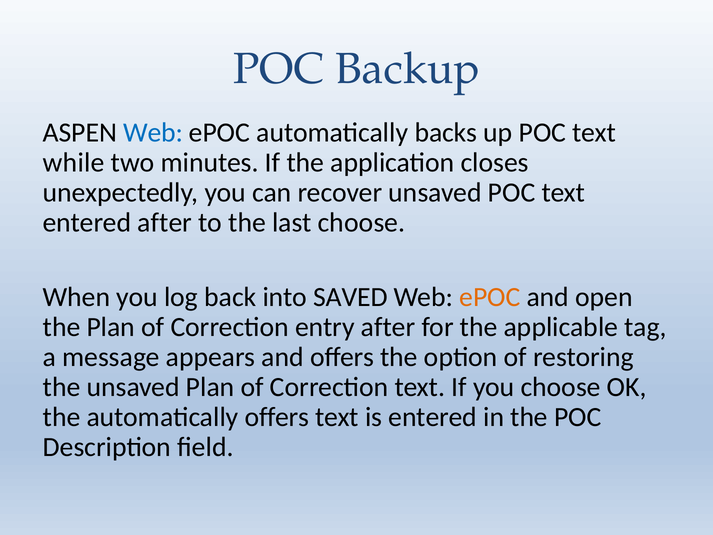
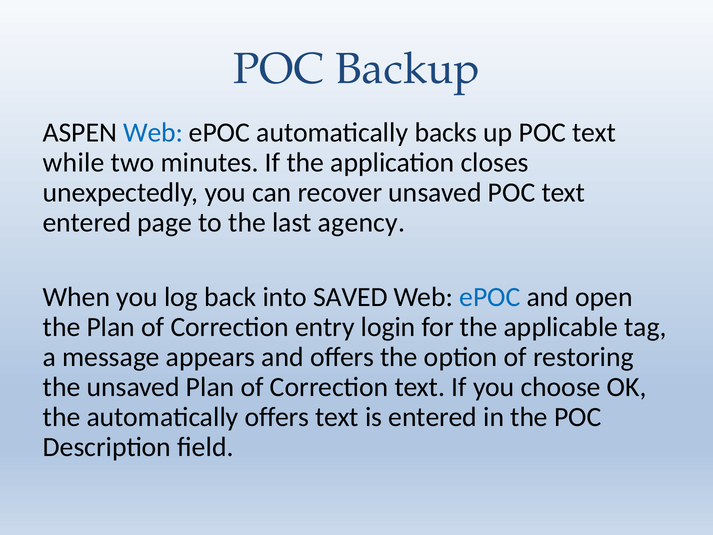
entered after: after -> page
last choose: choose -> agency
ePOC at (490, 297) colour: orange -> blue
entry after: after -> login
